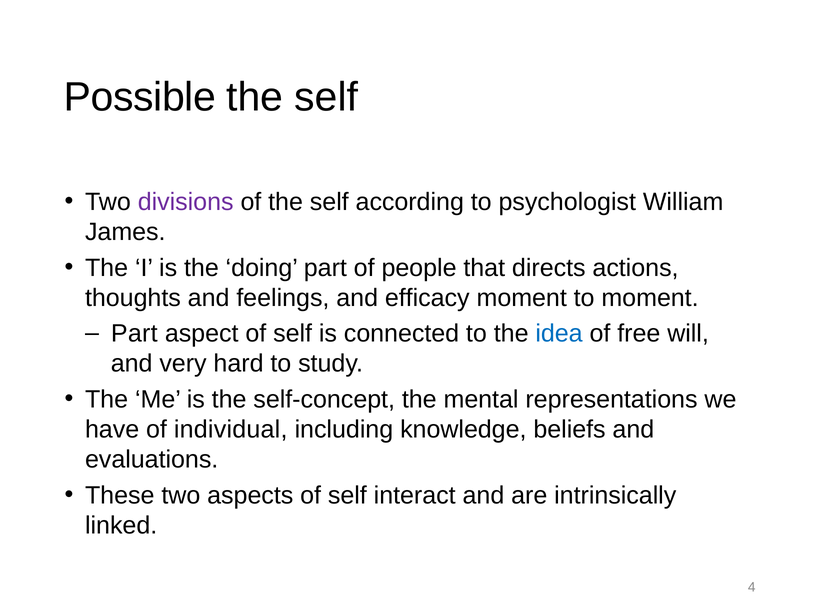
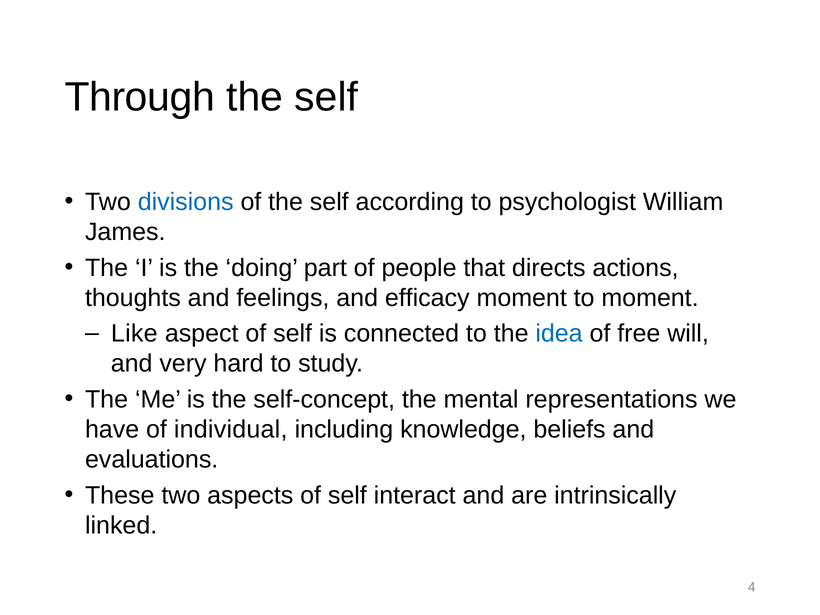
Possible: Possible -> Through
divisions colour: purple -> blue
Part at (134, 334): Part -> Like
